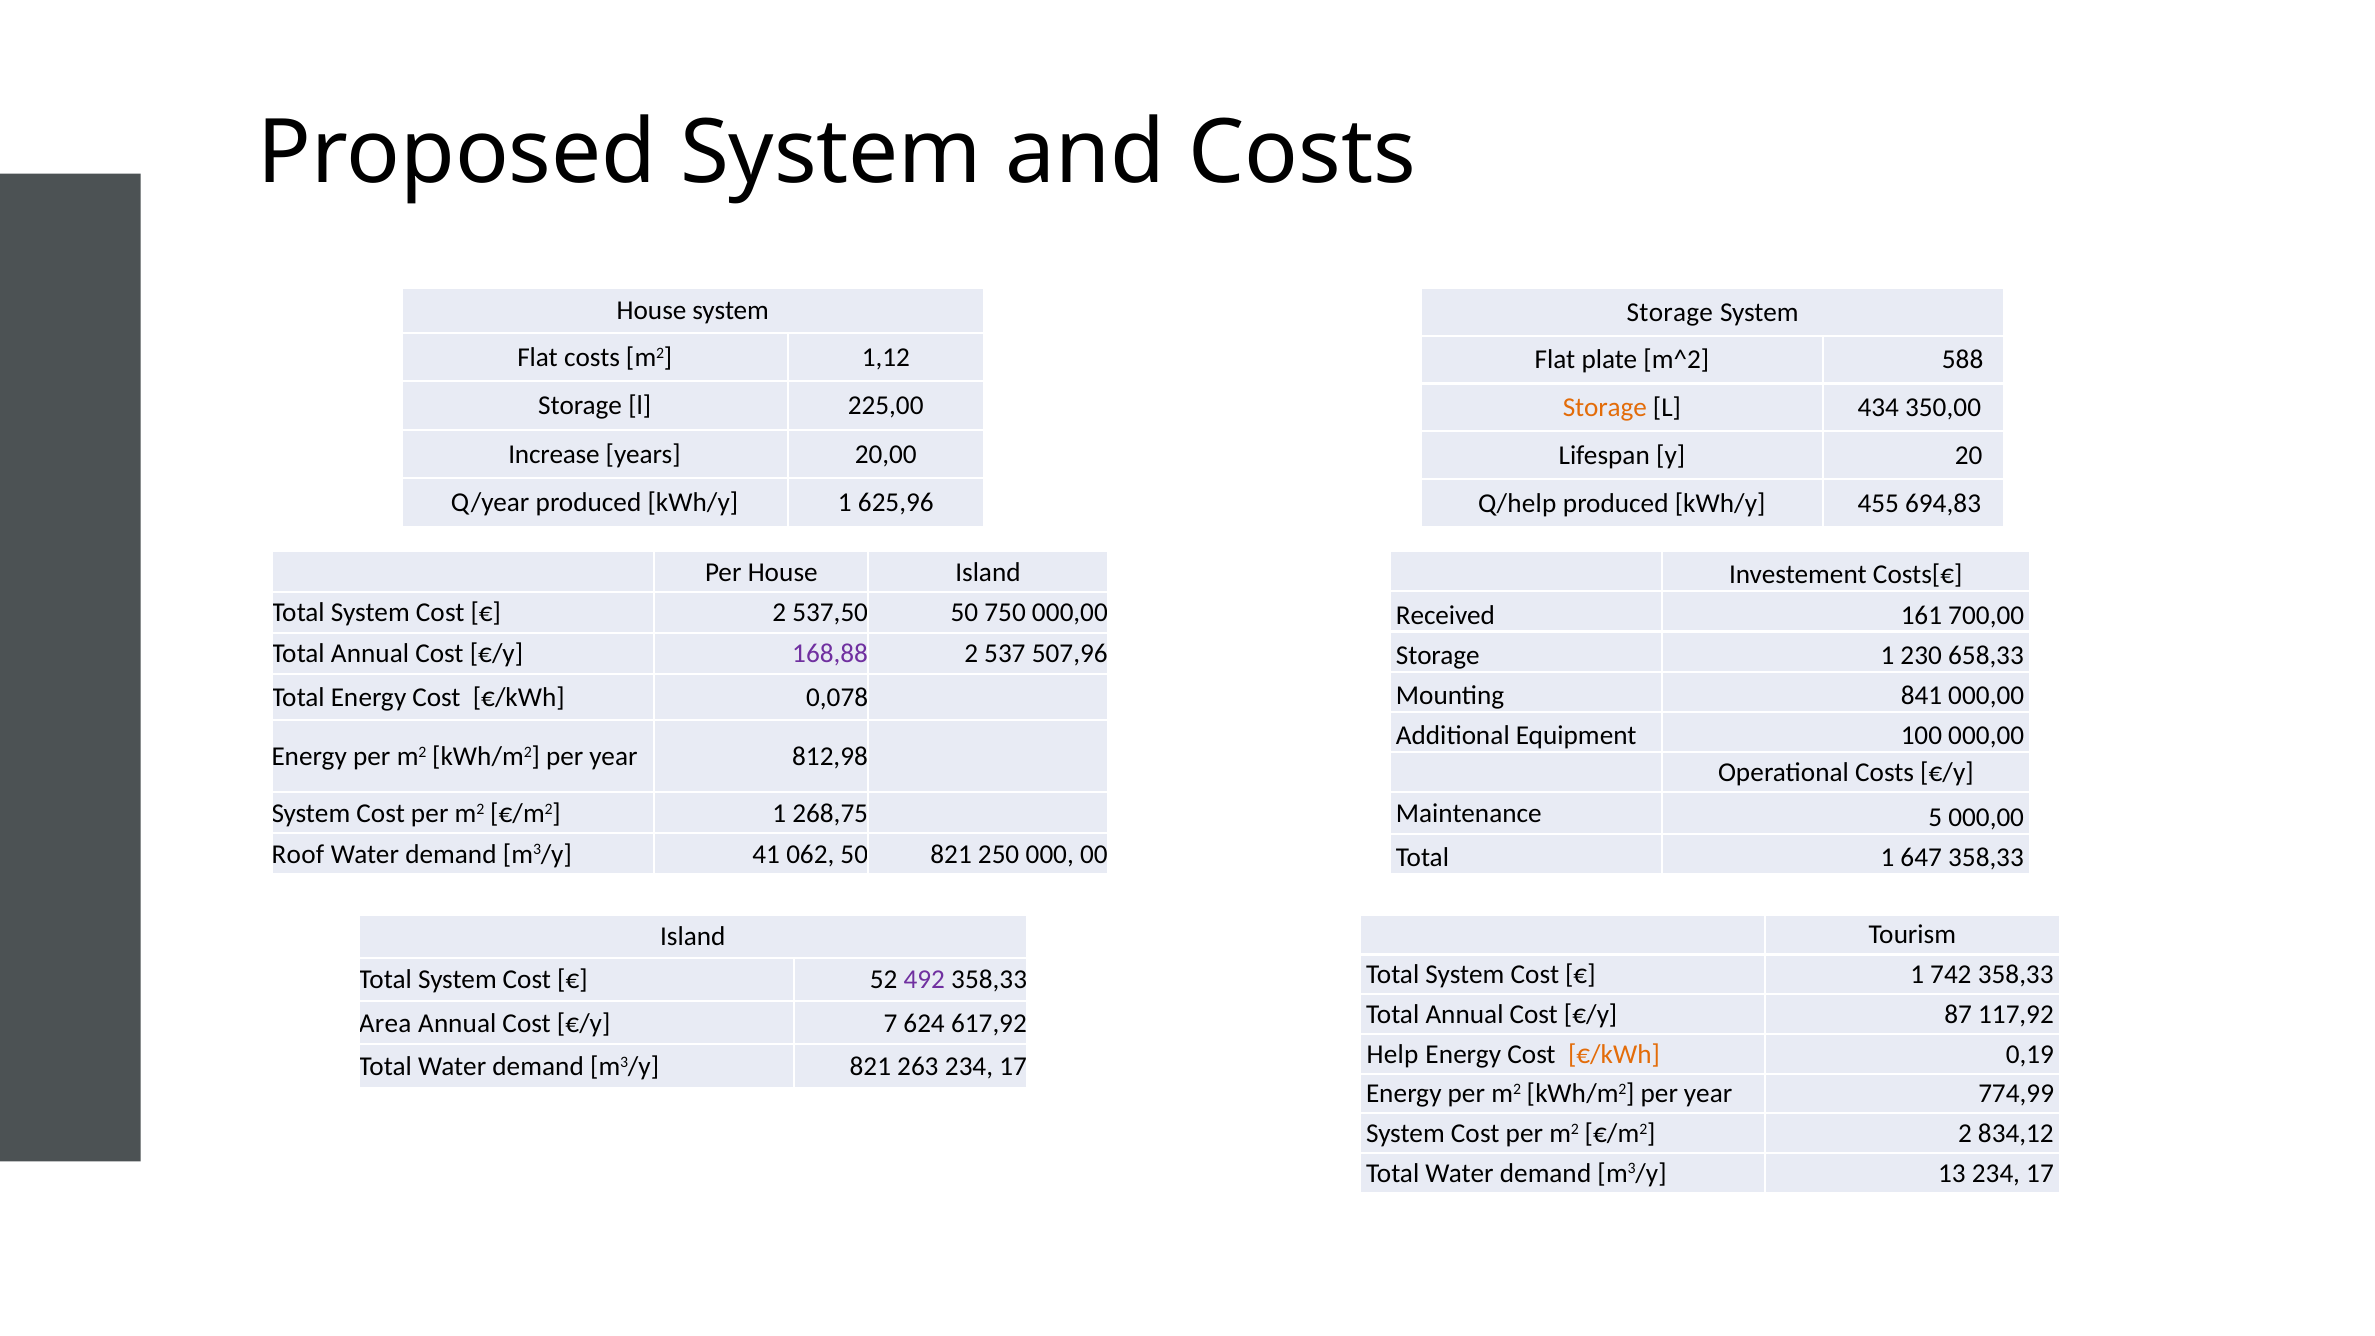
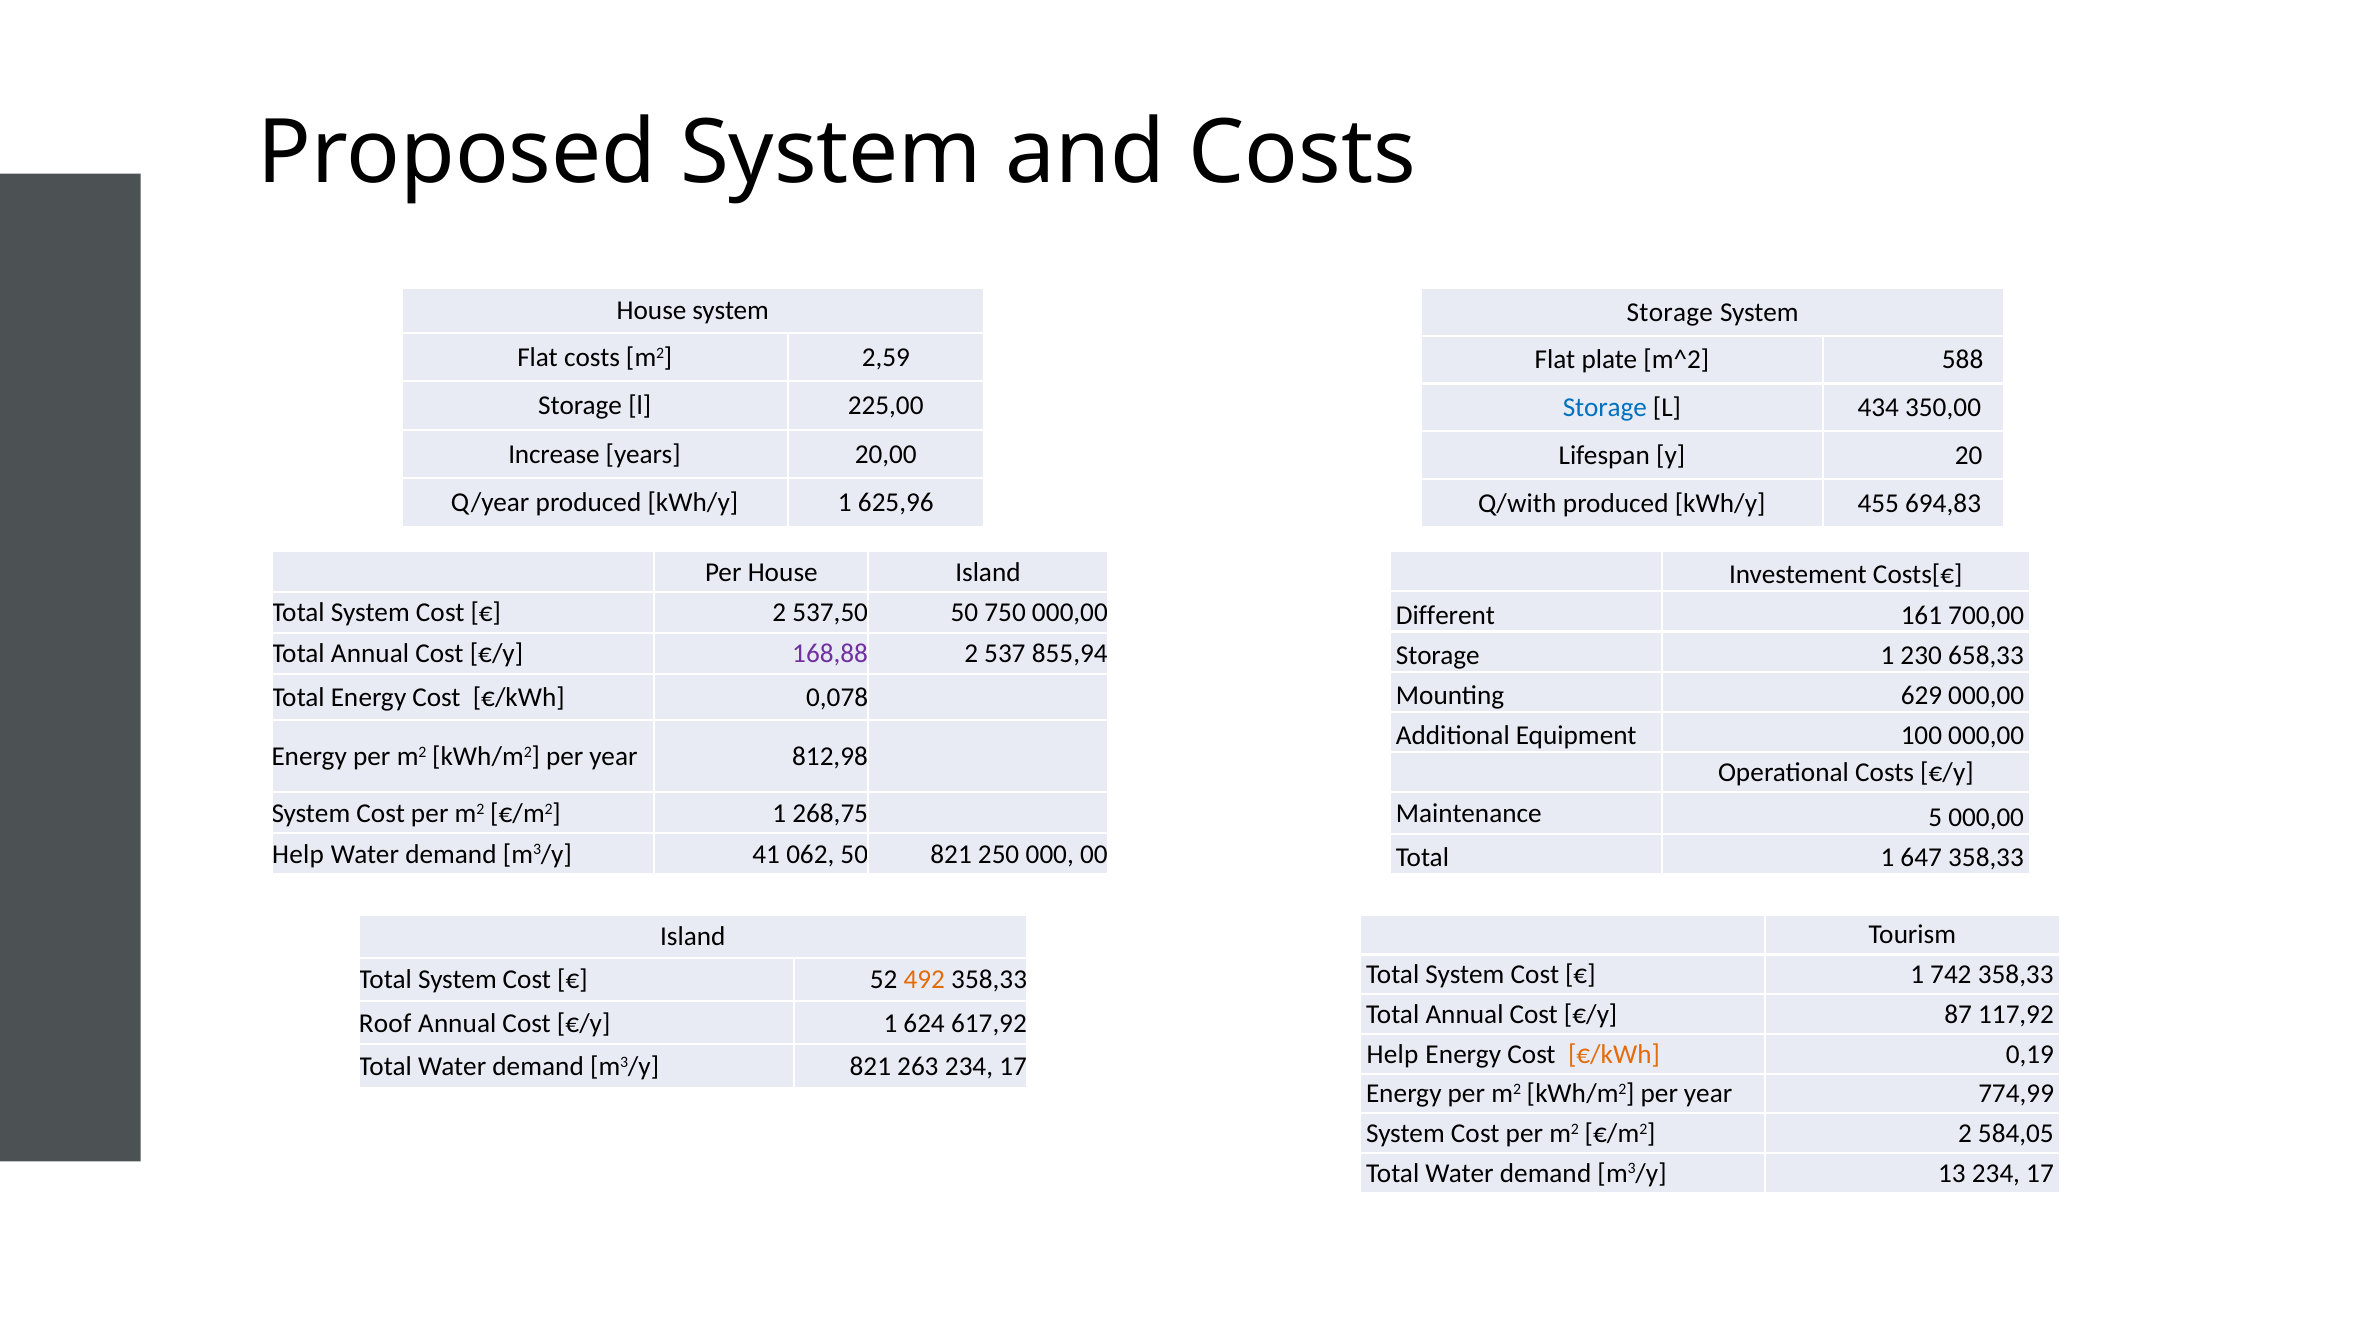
1,12: 1,12 -> 2,59
Storage at (1605, 408) colour: orange -> blue
Q/help: Q/help -> Q/with
Received: Received -> Different
507,96: 507,96 -> 855,94
841: 841 -> 629
Roof at (298, 854): Roof -> Help
492 colour: purple -> orange
Area: Area -> Roof
€/y 7: 7 -> 1
834,12: 834,12 -> 584,05
